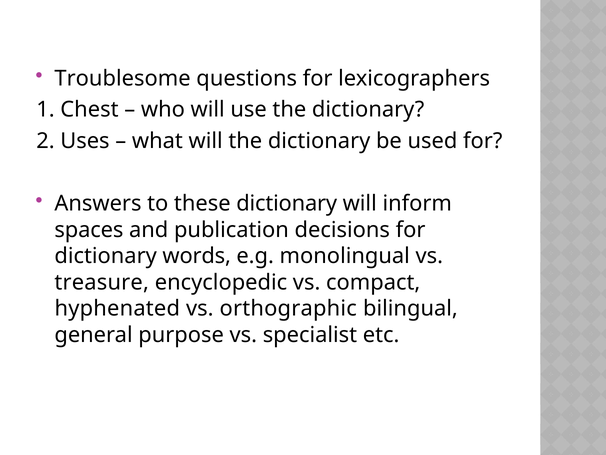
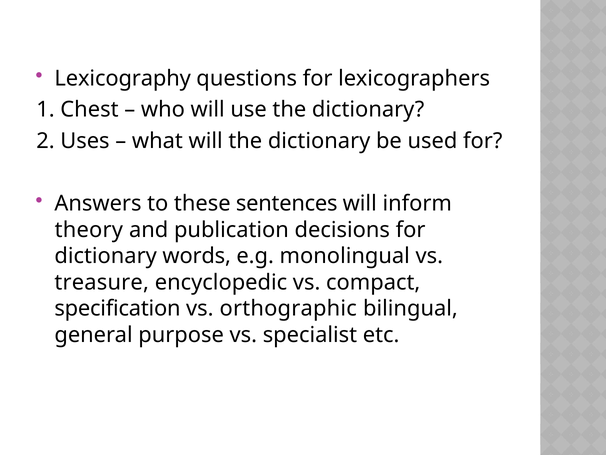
Troublesome: Troublesome -> Lexicography
these dictionary: dictionary -> sentences
spaces: spaces -> theory
hyphenated: hyphenated -> specification
